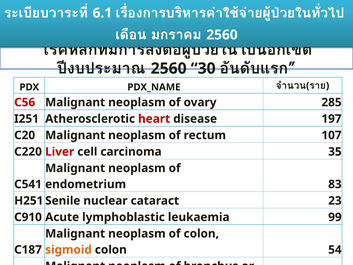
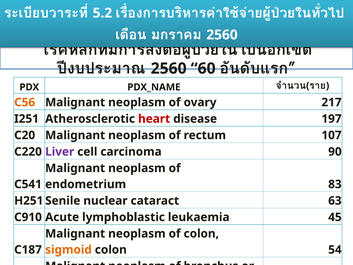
6.1: 6.1 -> 5.2
30: 30 -> 60
C56 colour: red -> orange
285: 285 -> 217
Liver colour: red -> purple
35: 35 -> 90
23: 23 -> 63
99: 99 -> 45
